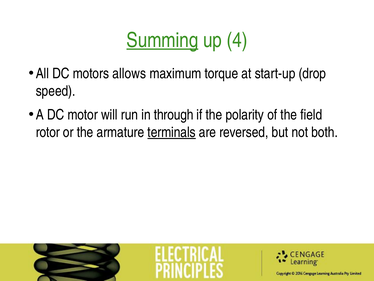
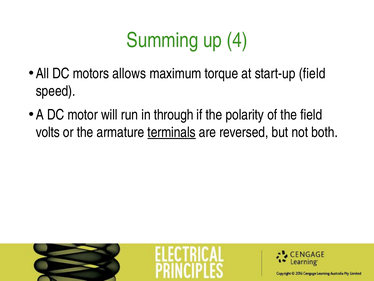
Summing underline: present -> none
start-up drop: drop -> field
rotor: rotor -> volts
